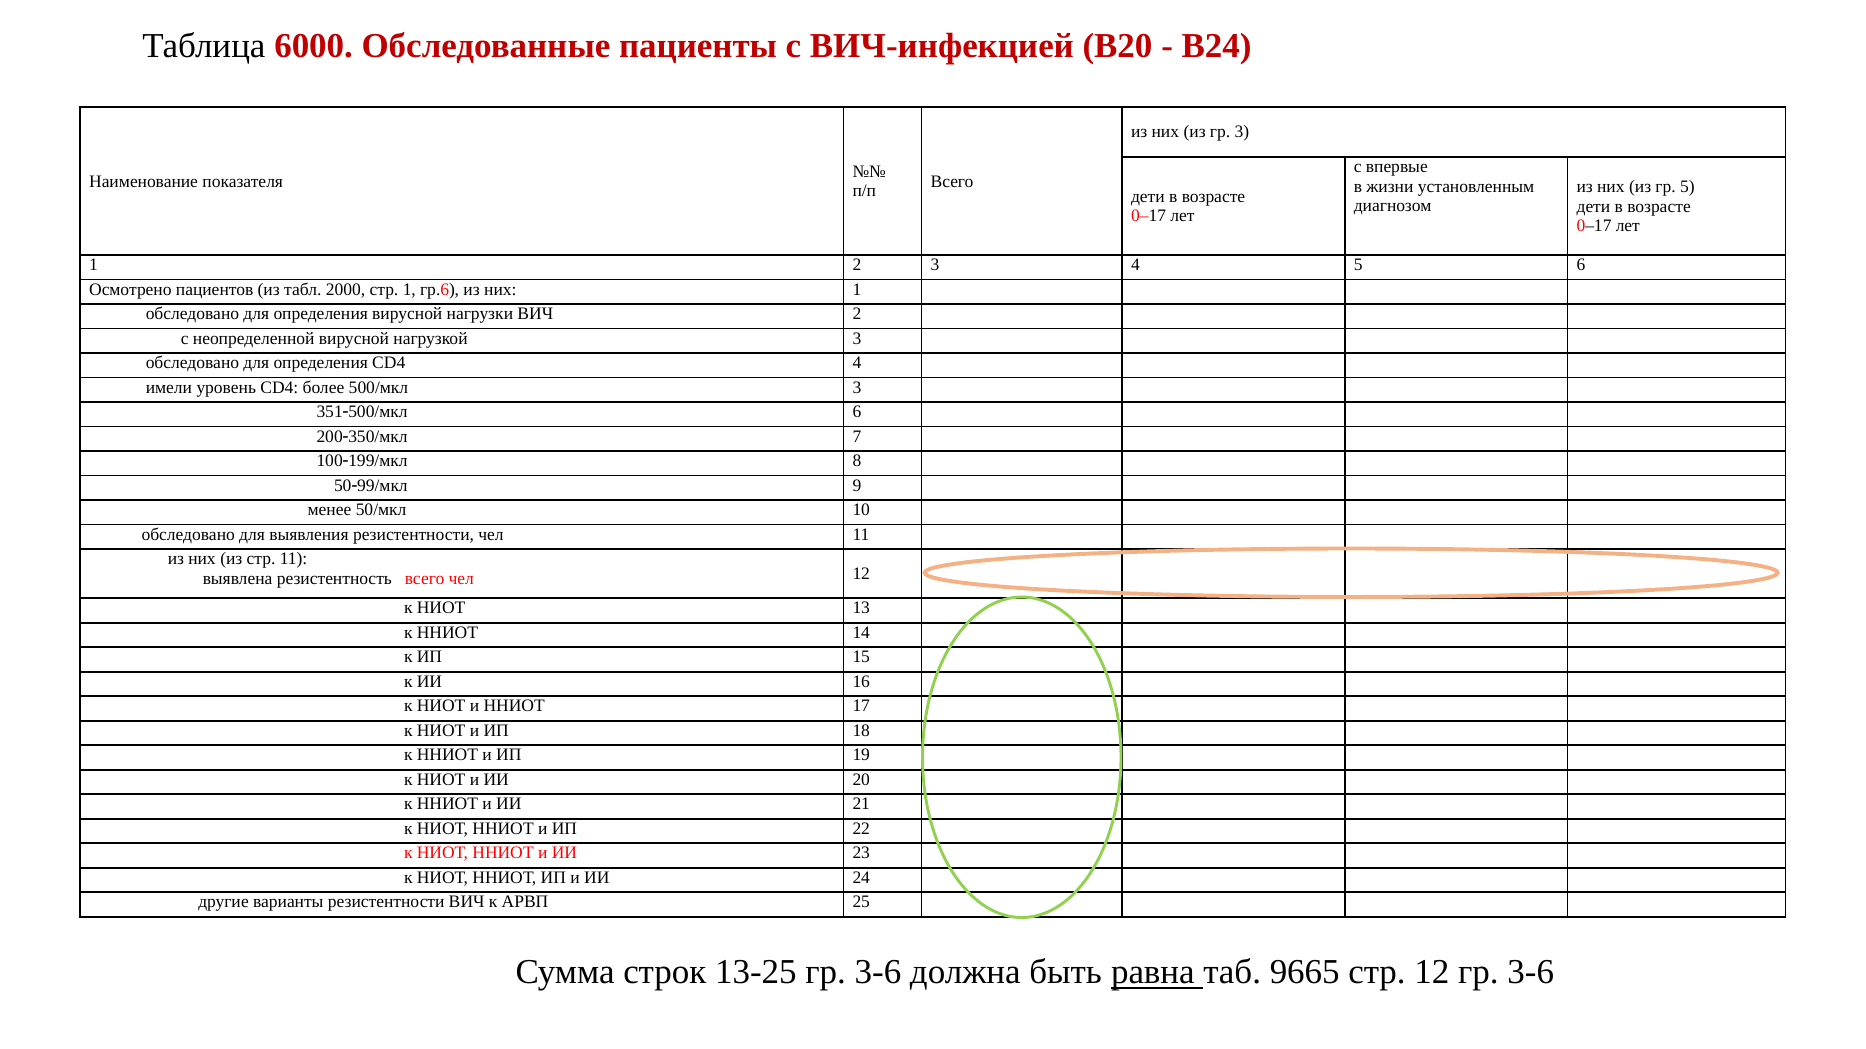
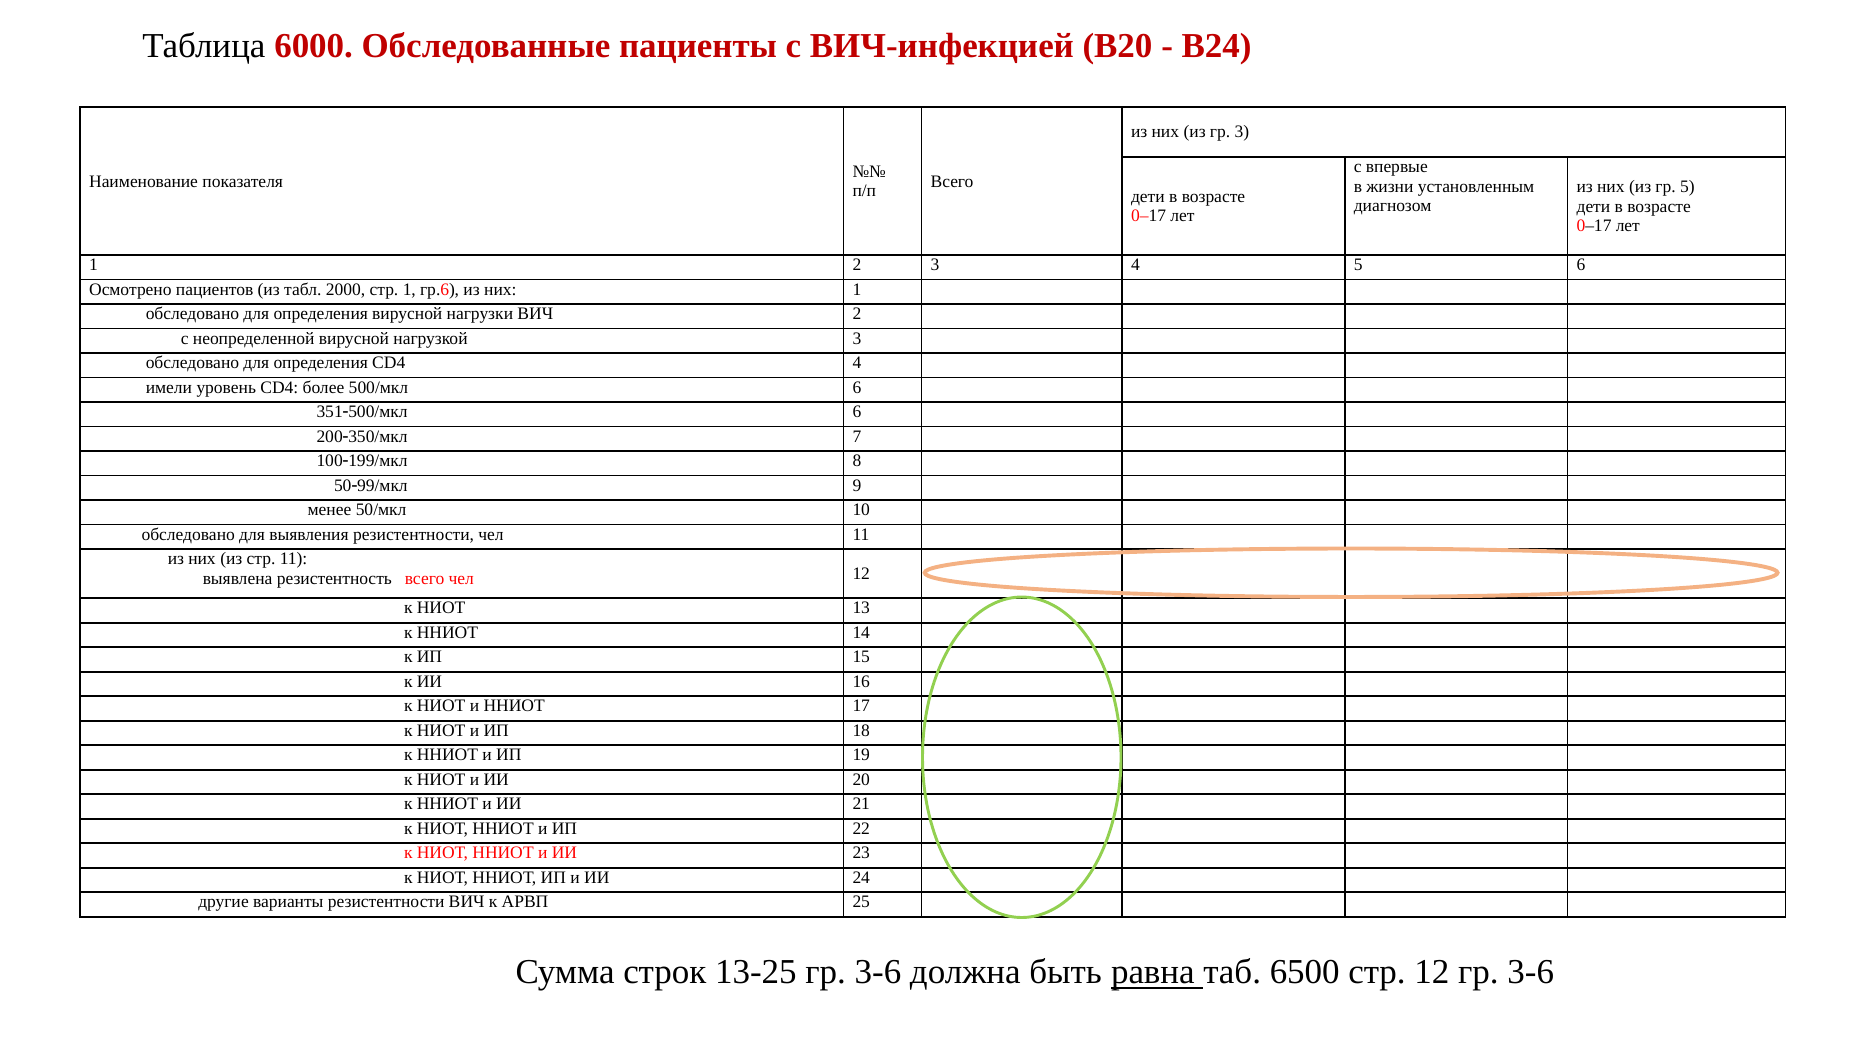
500/мкл 3: 3 -> 6
9665: 9665 -> 6500
